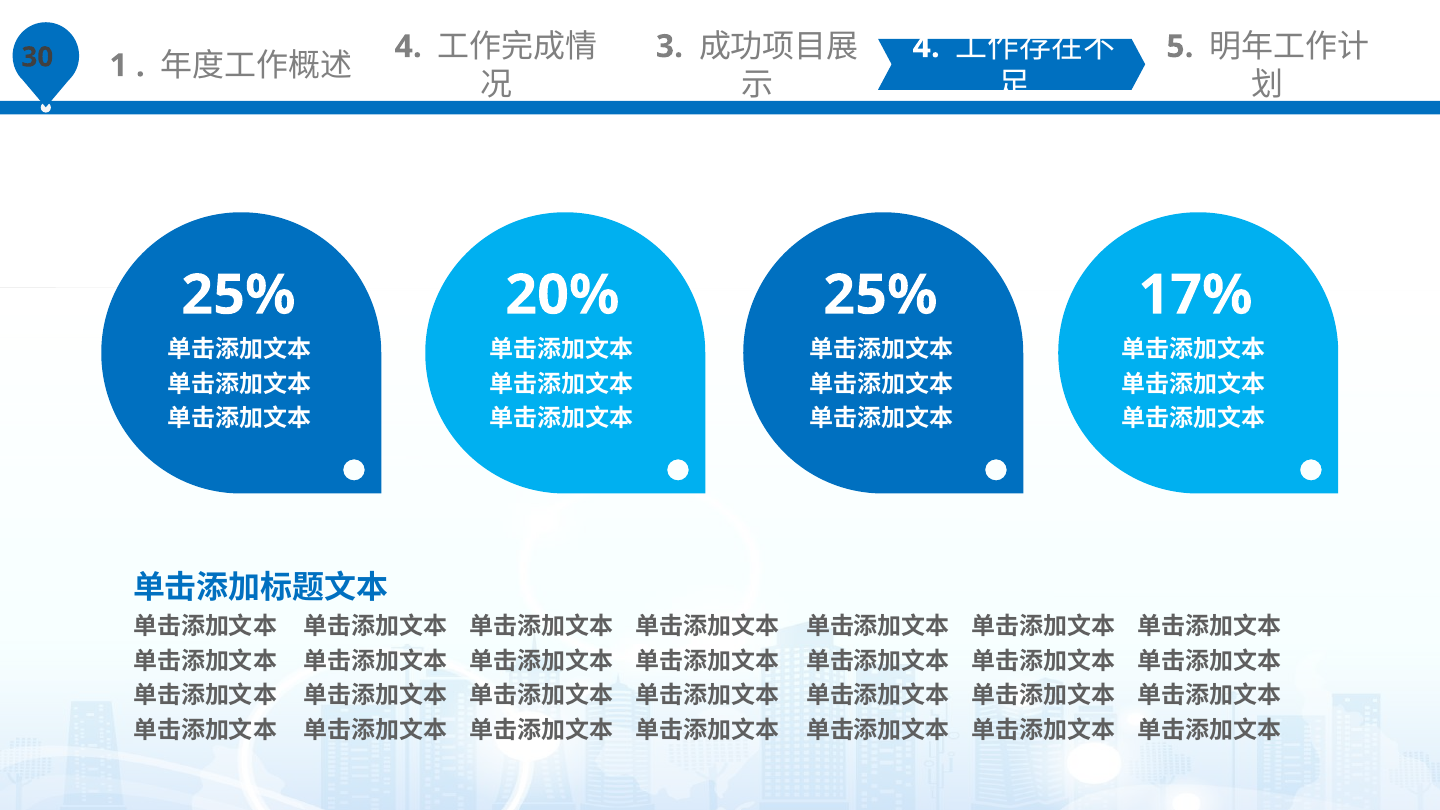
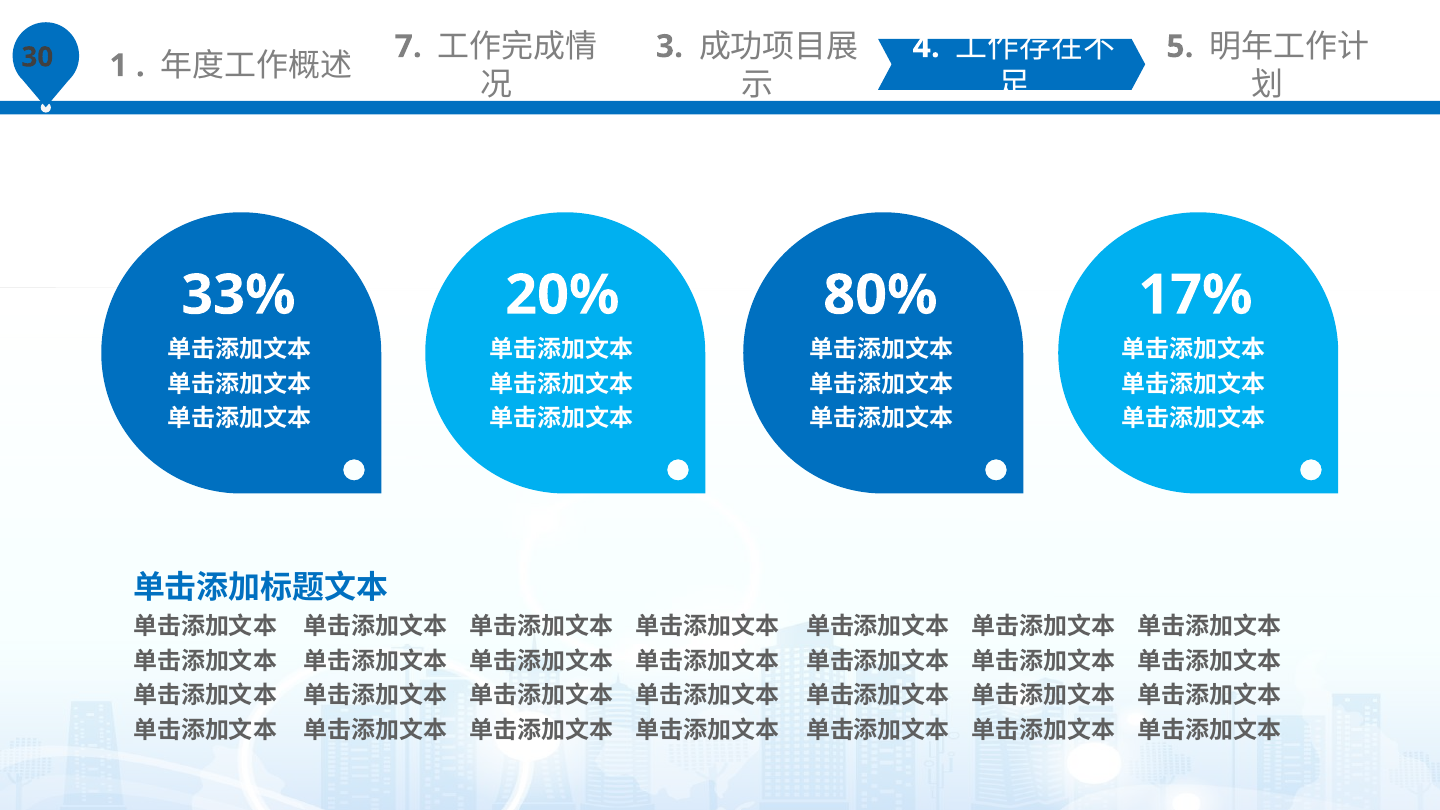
4 at (408, 47): 4 -> 7
25% at (238, 295): 25% -> 33%
20% 25%: 25% -> 80%
